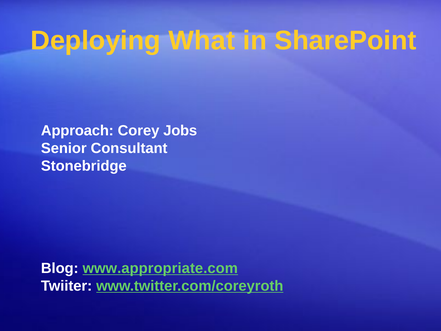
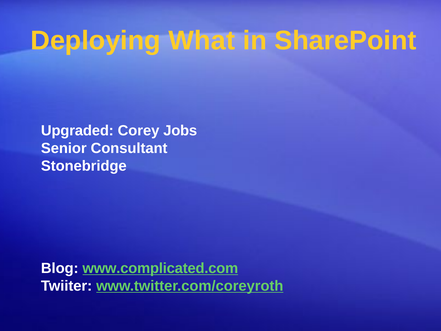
Approach: Approach -> Upgraded
www.appropriate.com: www.appropriate.com -> www.complicated.com
